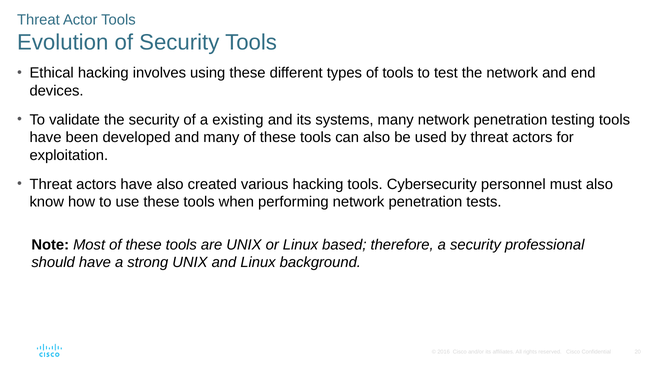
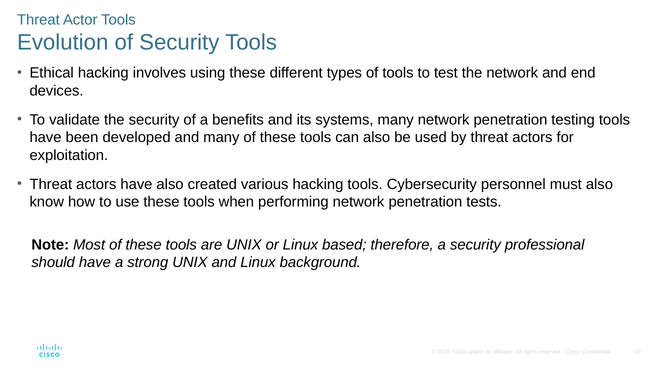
existing: existing -> benefits
